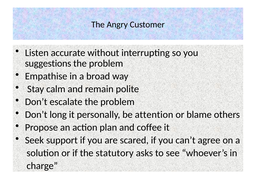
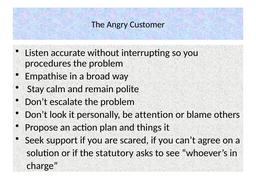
suggestions: suggestions -> procedures
long: long -> look
coffee: coffee -> things
